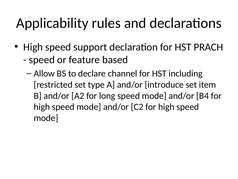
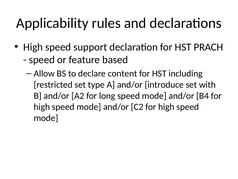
channel: channel -> content
item: item -> with
